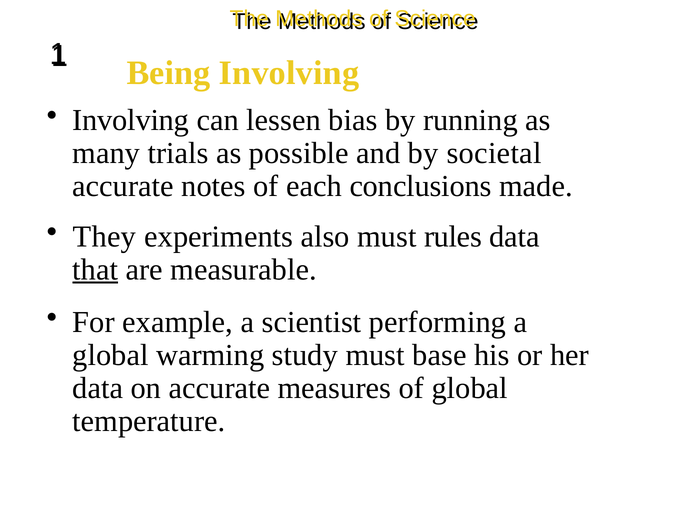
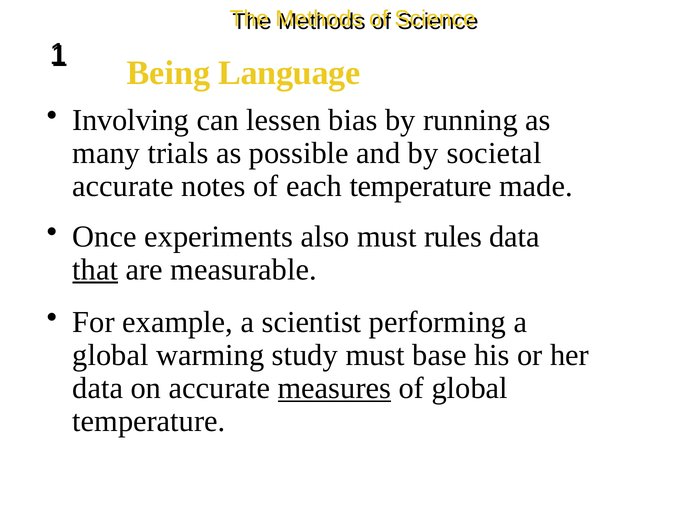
Being Involving: Involving -> Language
each conclusions: conclusions -> temperature
They: They -> Once
measures underline: none -> present
